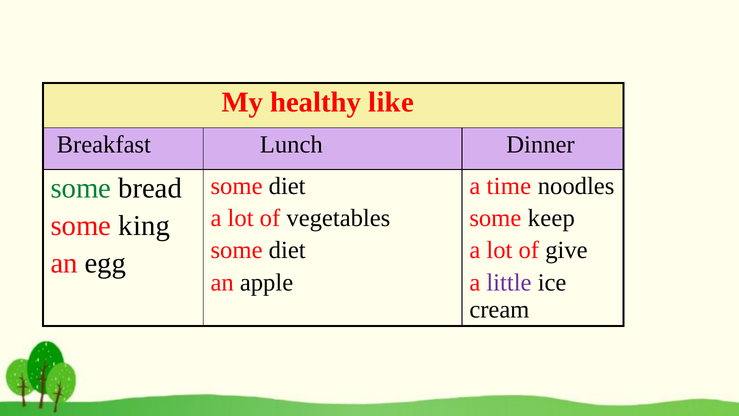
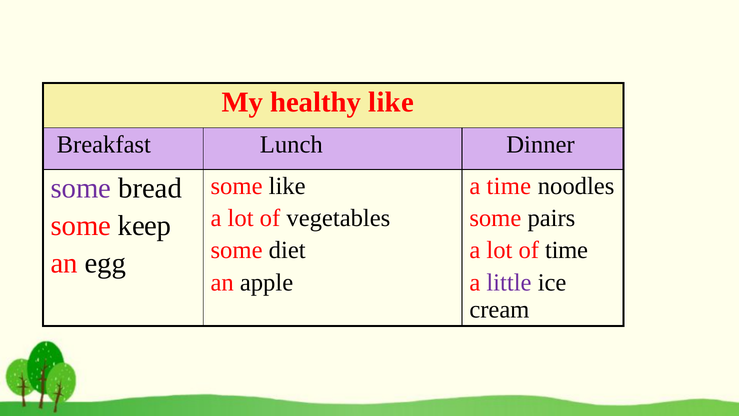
diet at (287, 186): diet -> like
some at (81, 188) colour: green -> purple
keep: keep -> pairs
king: king -> keep
of give: give -> time
